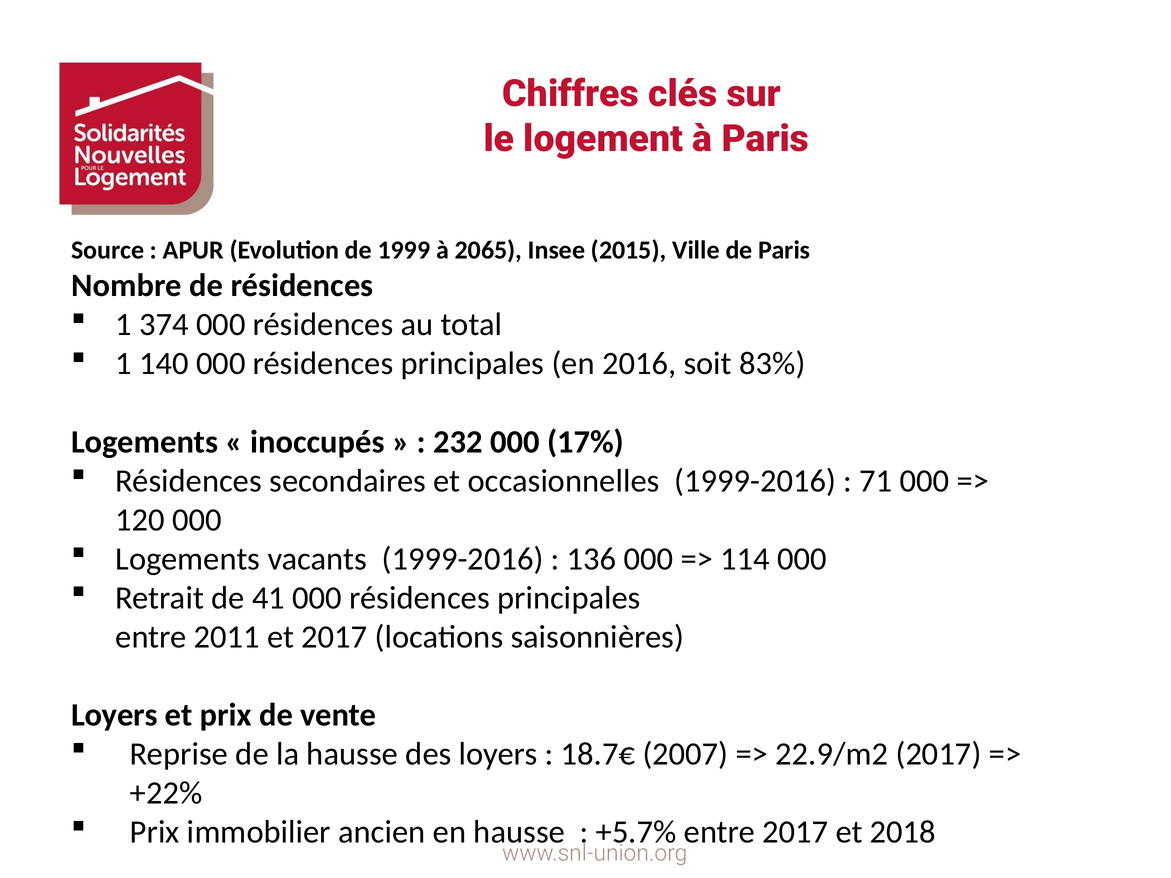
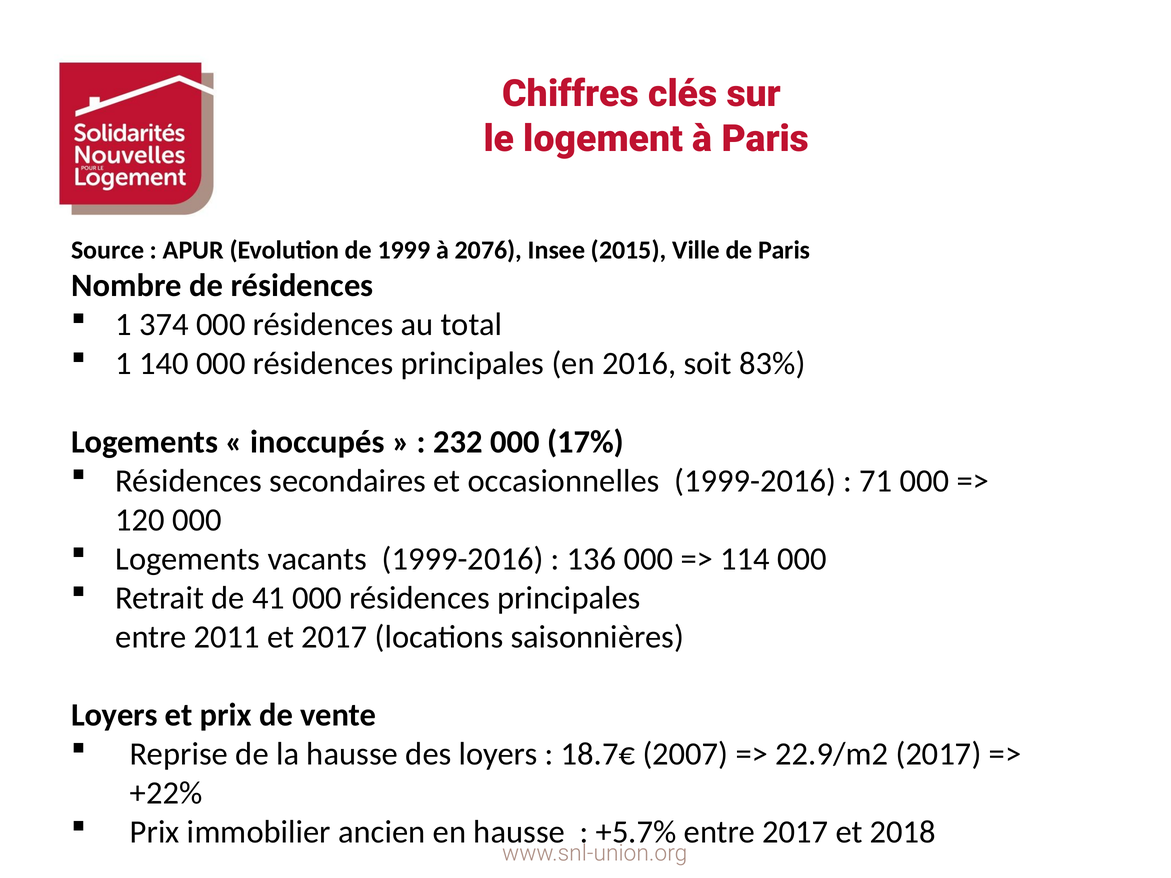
2065: 2065 -> 2076
